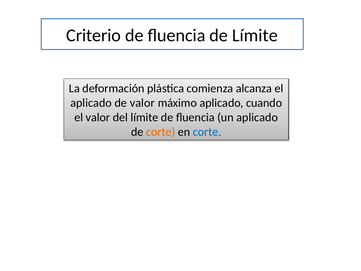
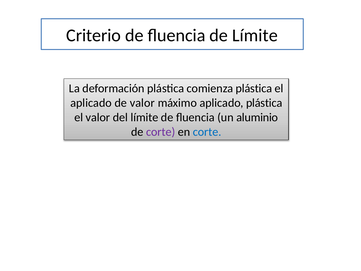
comienza alcanza: alcanza -> plástica
aplicado cuando: cuando -> plástica
un aplicado: aplicado -> aluminio
corte at (161, 132) colour: orange -> purple
